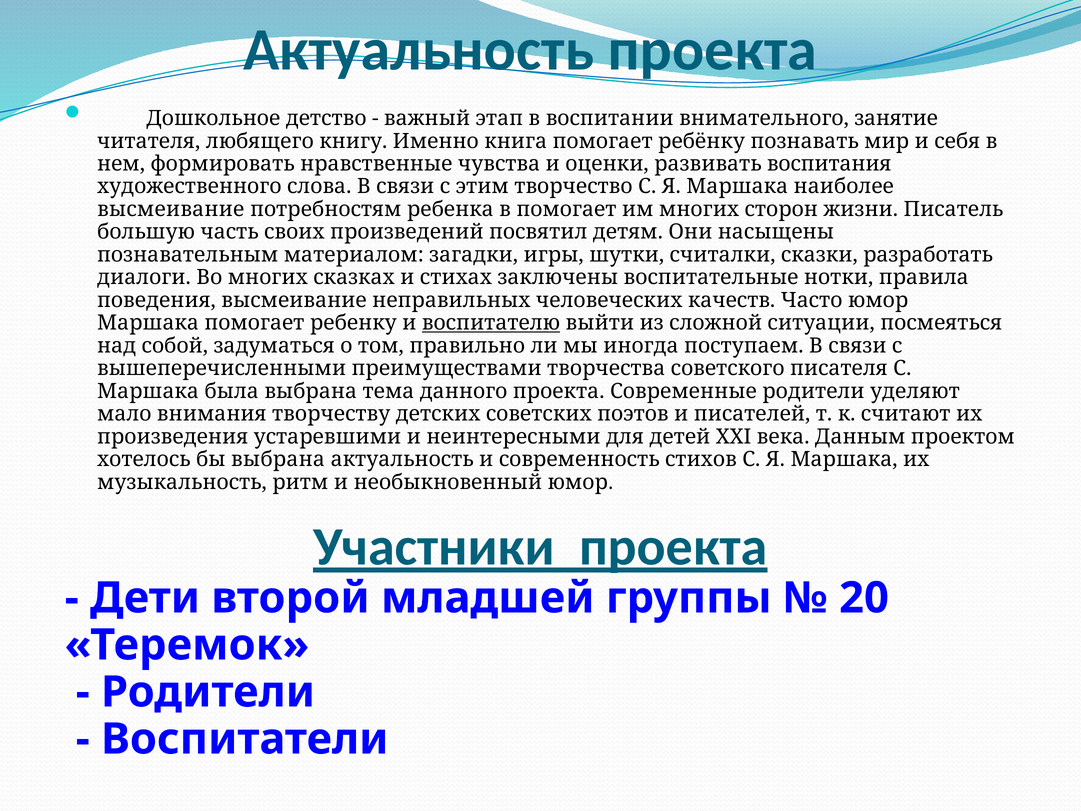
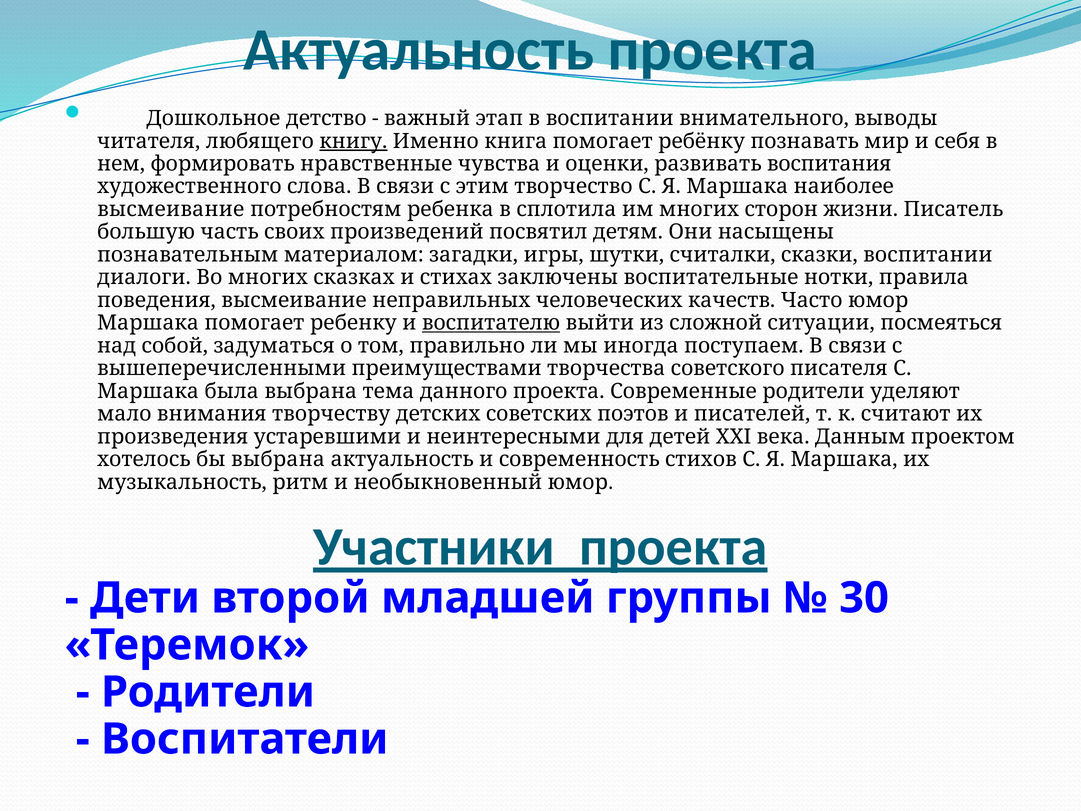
занятие: занятие -> выводы
книгу underline: none -> present
в помогает: помогает -> сплотила
сказки разработать: разработать -> воспитании
20: 20 -> 30
